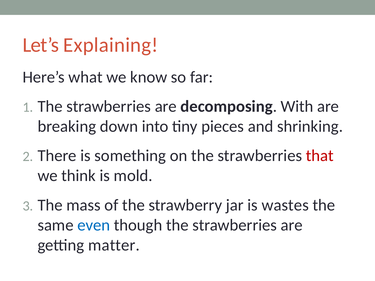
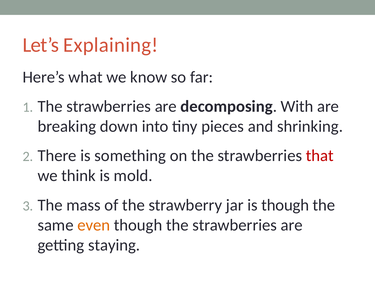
is wastes: wastes -> though
even colour: blue -> orange
matter: matter -> staying
